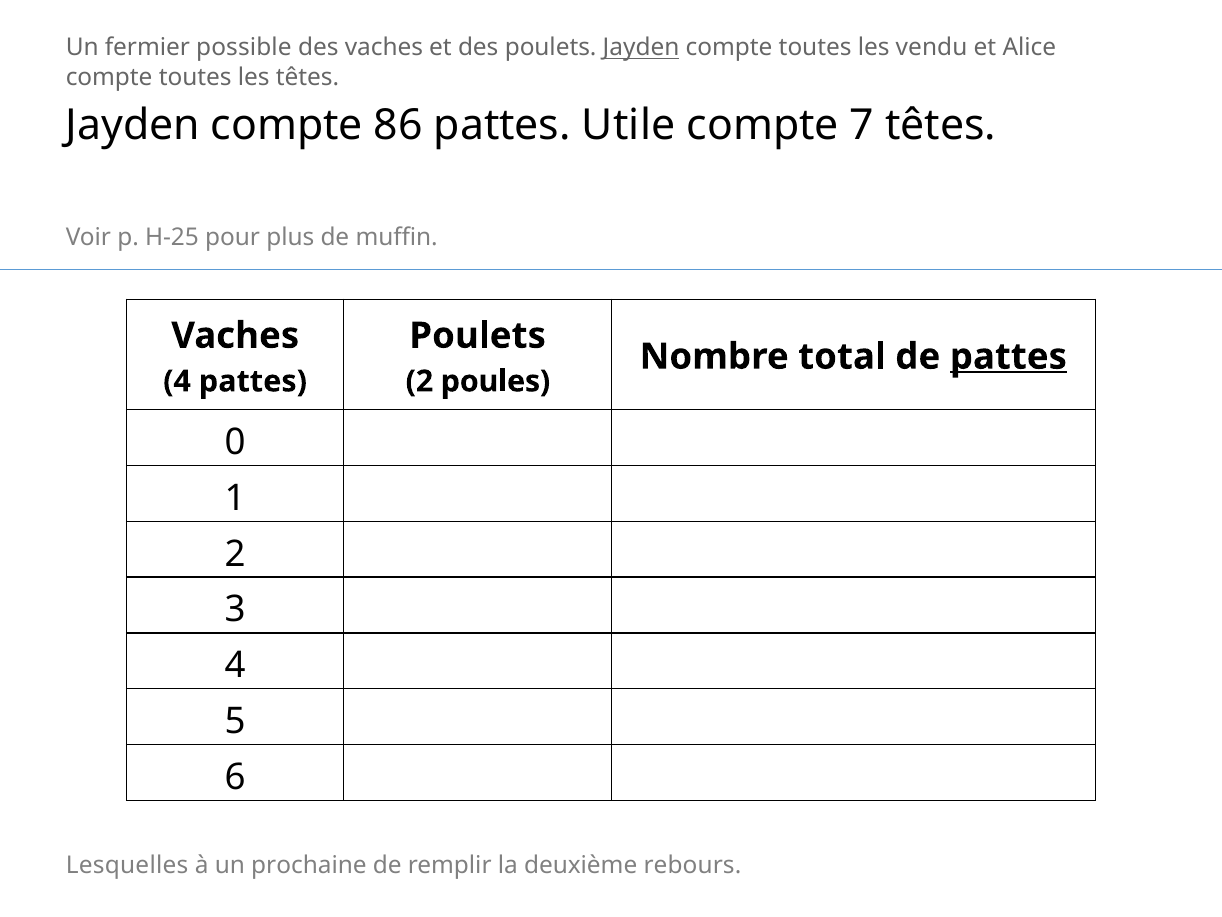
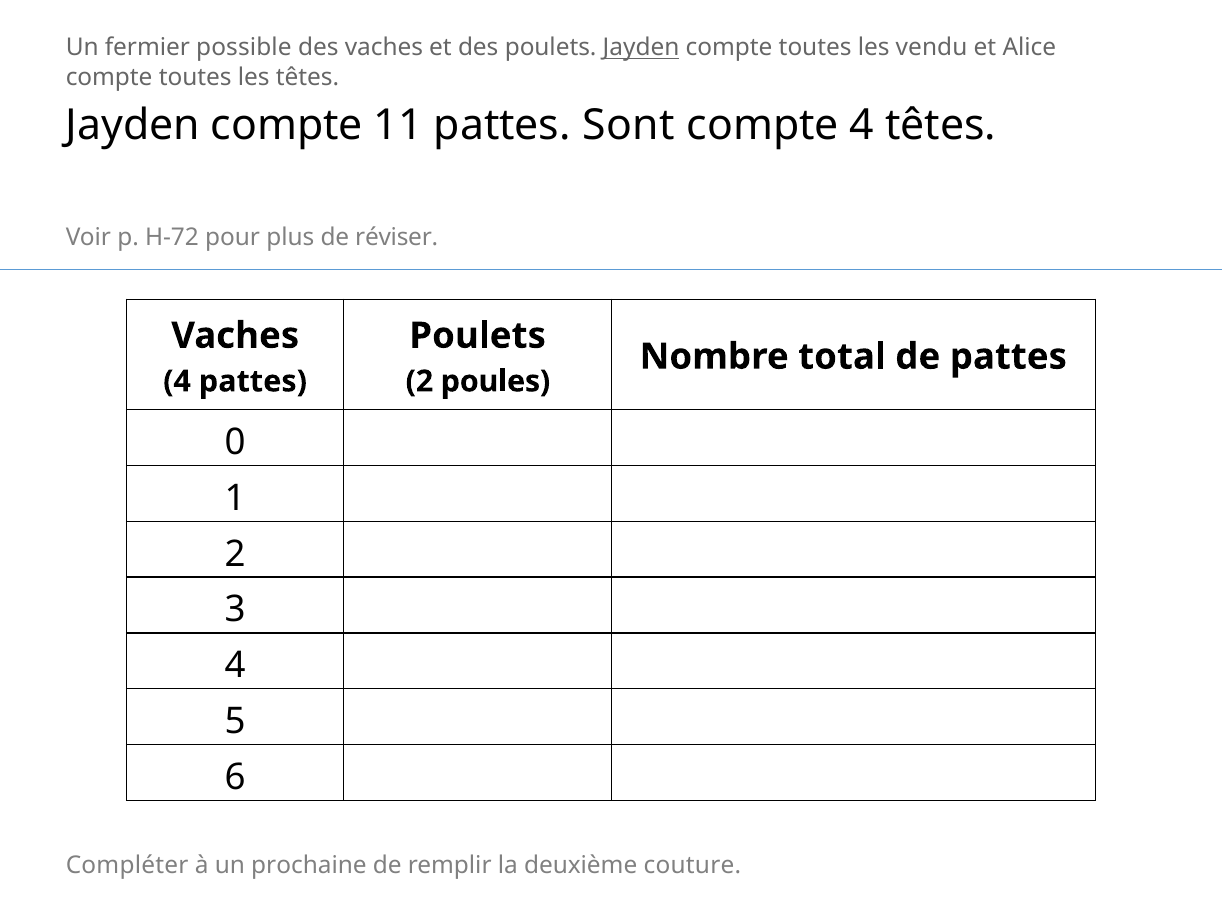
86: 86 -> 11
Utile: Utile -> Sont
compte 7: 7 -> 4
H-25: H-25 -> H-72
muffin: muffin -> réviser
pattes at (1008, 356) underline: present -> none
Lesquelles: Lesquelles -> Compléter
rebours: rebours -> couture
